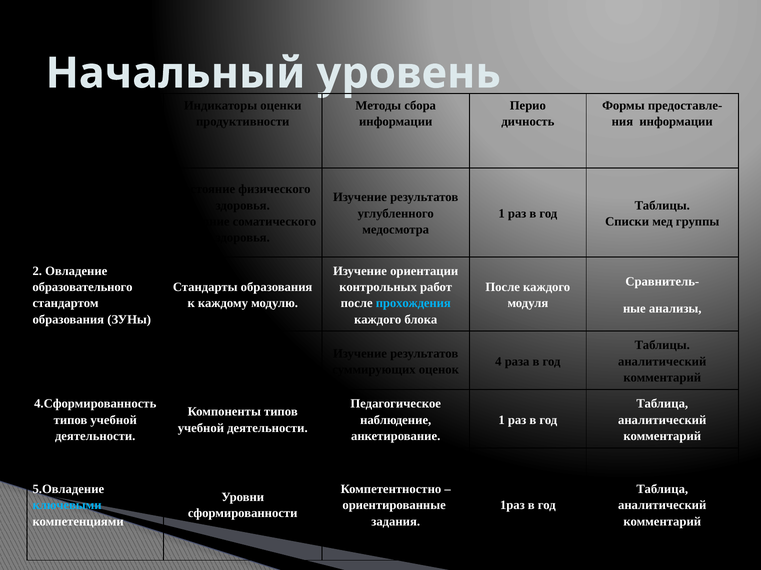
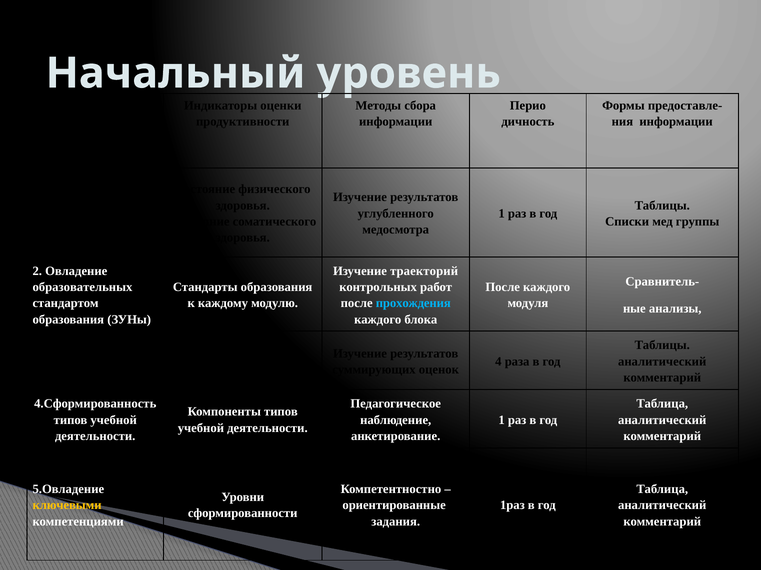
ориентации: ориентации -> траекторий
образовательного at (83, 287): образовательного -> образовательных
ключевыми colour: light blue -> yellow
